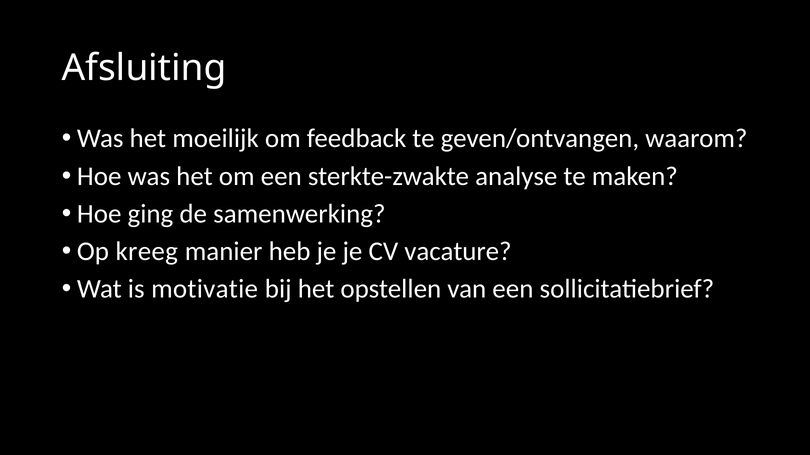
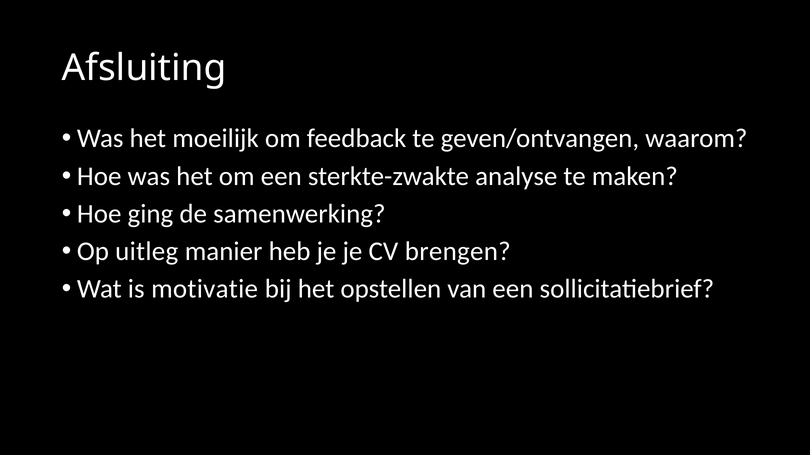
kreeg: kreeg -> uitleg
vacature: vacature -> brengen
